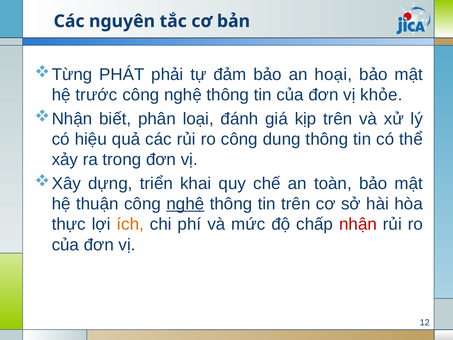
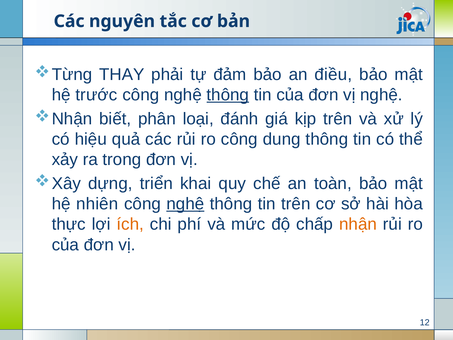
PHÁT: PHÁT -> THAY
hoại: hoại -> điều
thông at (228, 95) underline: none -> present
vị khỏe: khỏe -> nghệ
thuận: thuận -> nhiên
nhận colour: red -> orange
